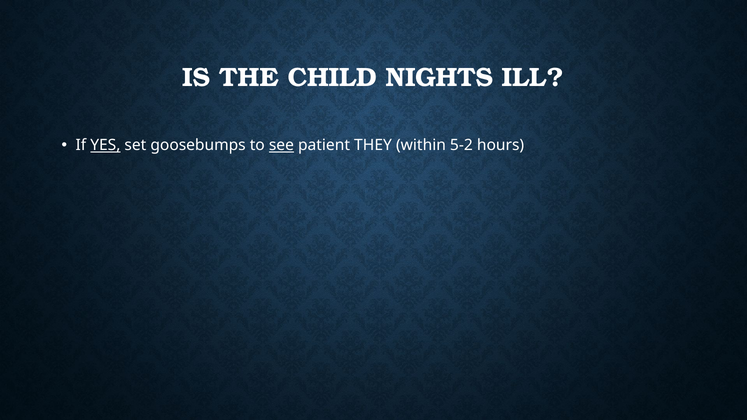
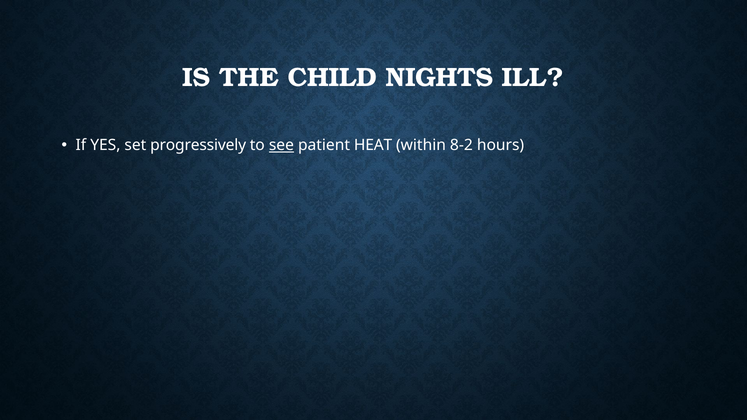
YES underline: present -> none
goosebumps: goosebumps -> progressively
THEY: THEY -> HEAT
5-2: 5-2 -> 8-2
